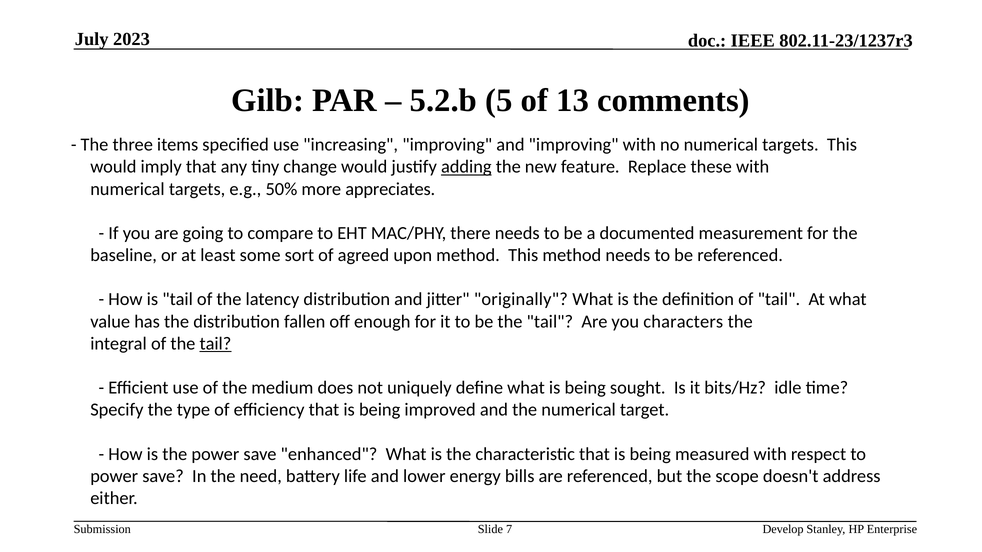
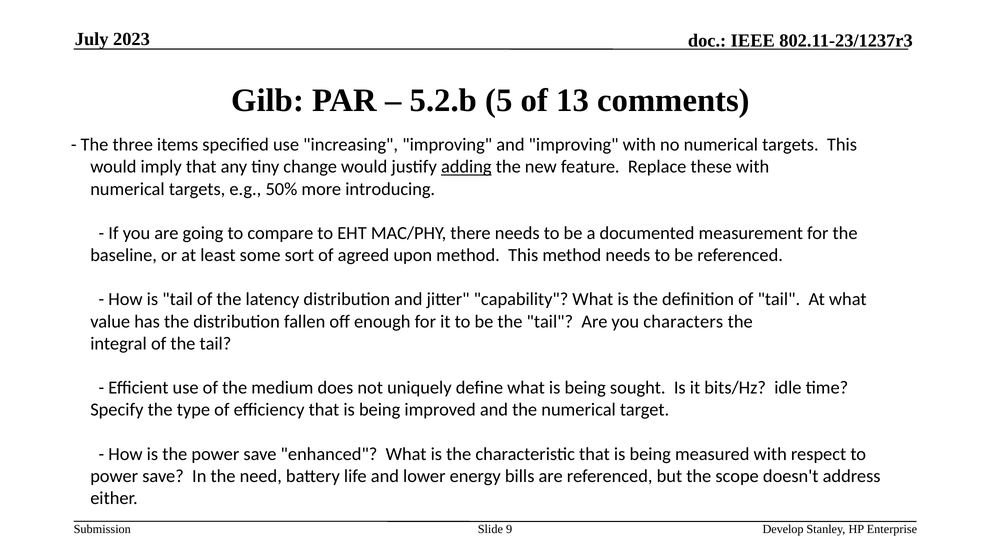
appreciates: appreciates -> introducing
originally: originally -> capability
tail at (215, 344) underline: present -> none
7: 7 -> 9
